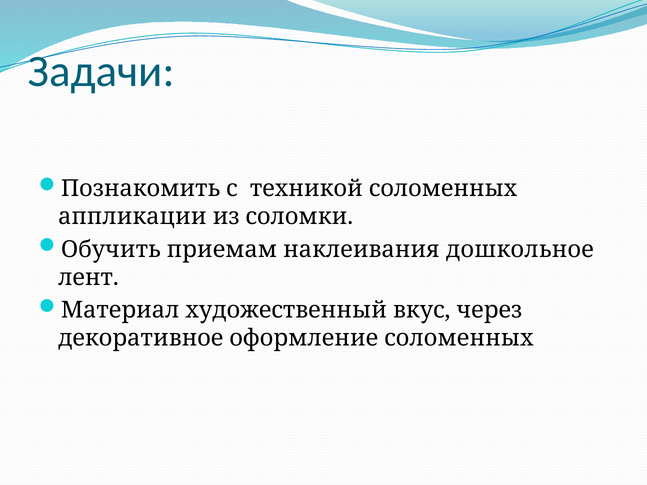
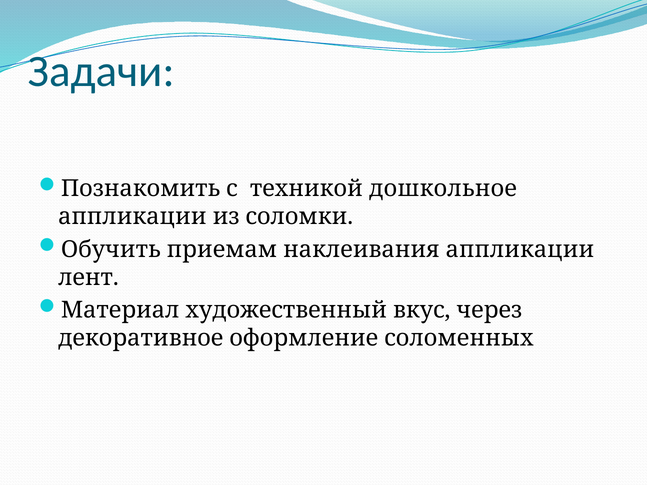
техникой соломенных: соломенных -> дошкольное
наклеивания дошкольное: дошкольное -> аппликации
